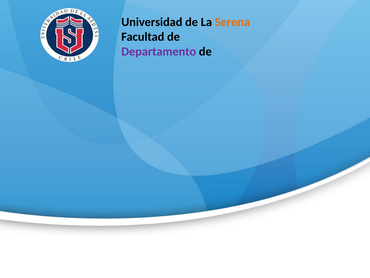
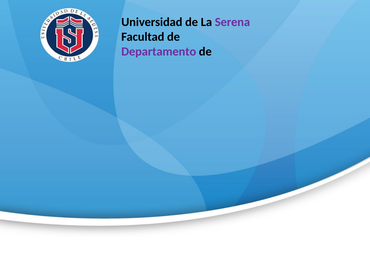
Serena colour: orange -> purple
